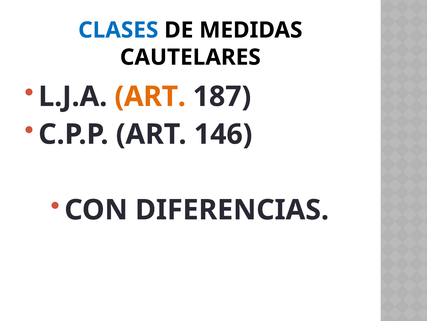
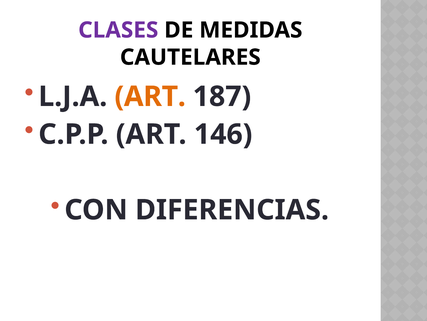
CLASES colour: blue -> purple
